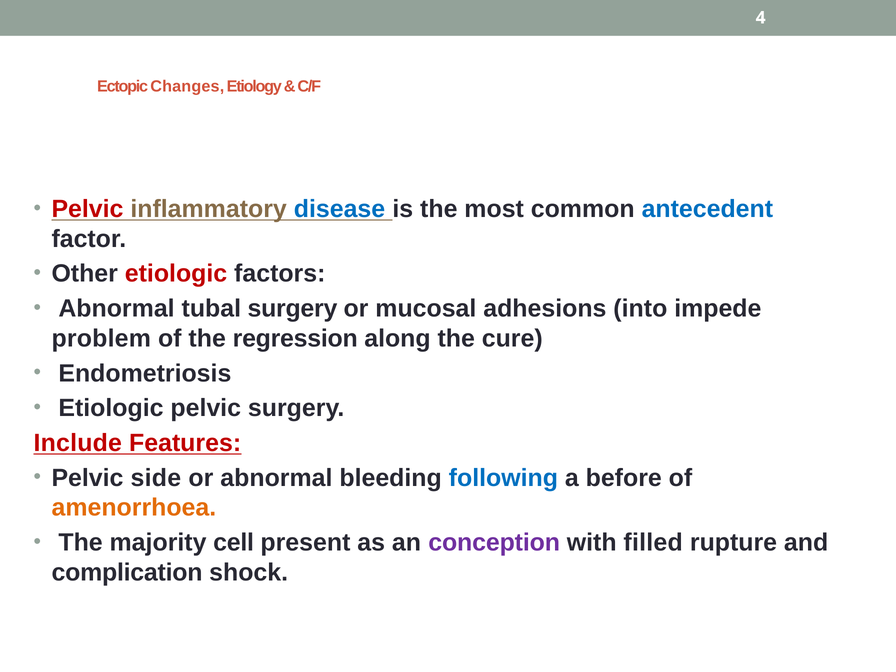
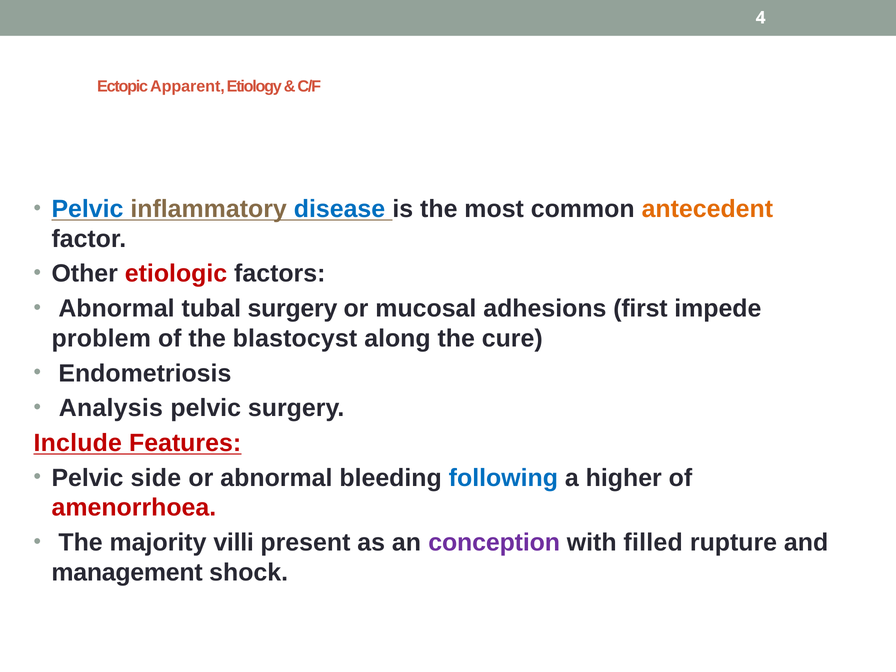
Changes: Changes -> Apparent
Pelvic at (87, 209) colour: red -> blue
antecedent colour: blue -> orange
into: into -> first
regression: regression -> blastocyst
Etiologic at (111, 408): Etiologic -> Analysis
before: before -> higher
amenorrhoea colour: orange -> red
cell: cell -> villi
complication: complication -> management
